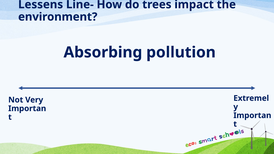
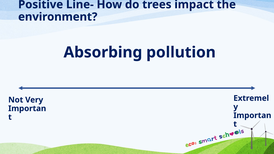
Lessens: Lessens -> Positive
